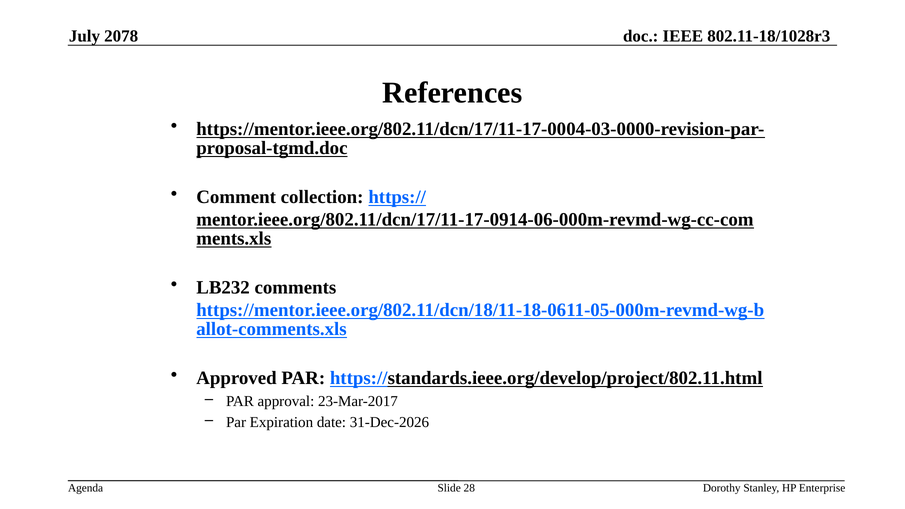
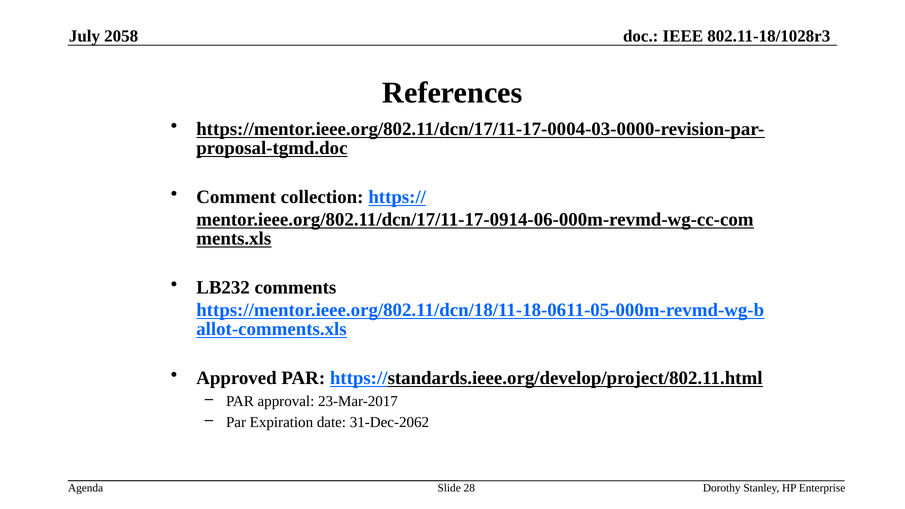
2078: 2078 -> 2058
31-Dec-2026: 31-Dec-2026 -> 31-Dec-2062
